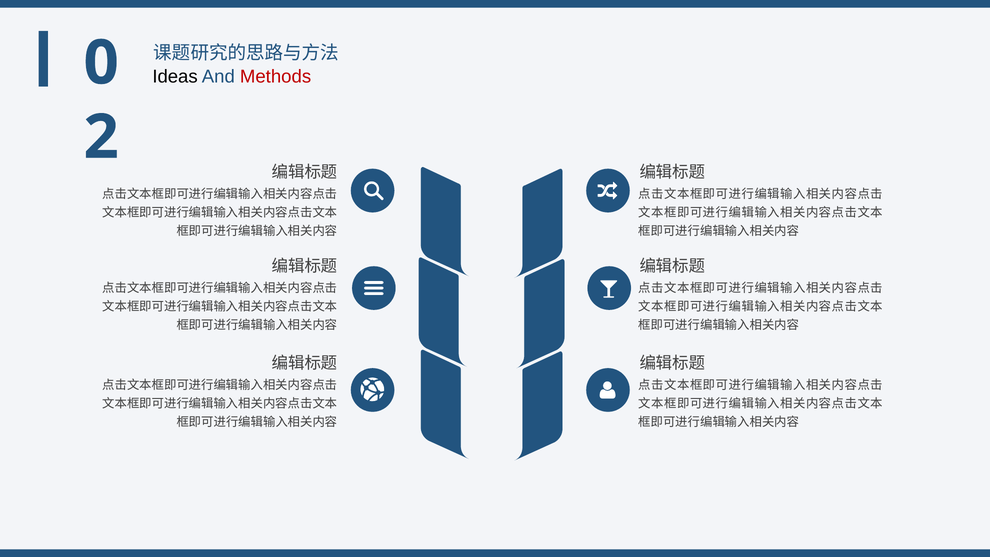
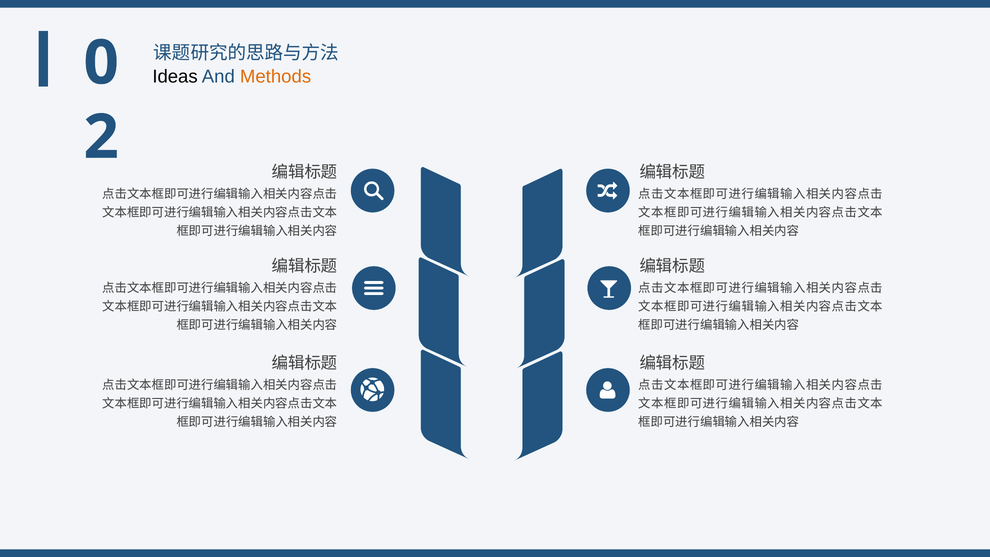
Methods colour: red -> orange
